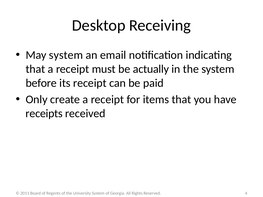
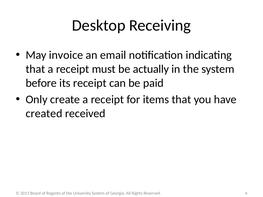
May system: system -> invoice
receipts: receipts -> created
